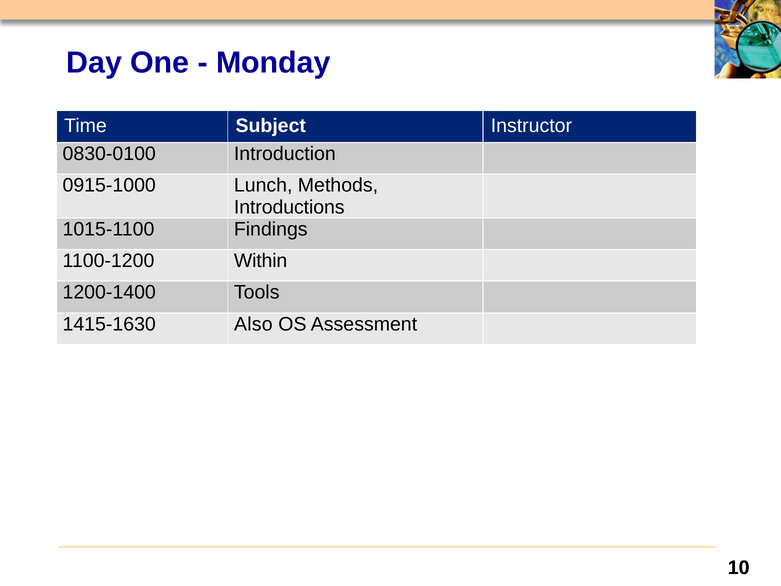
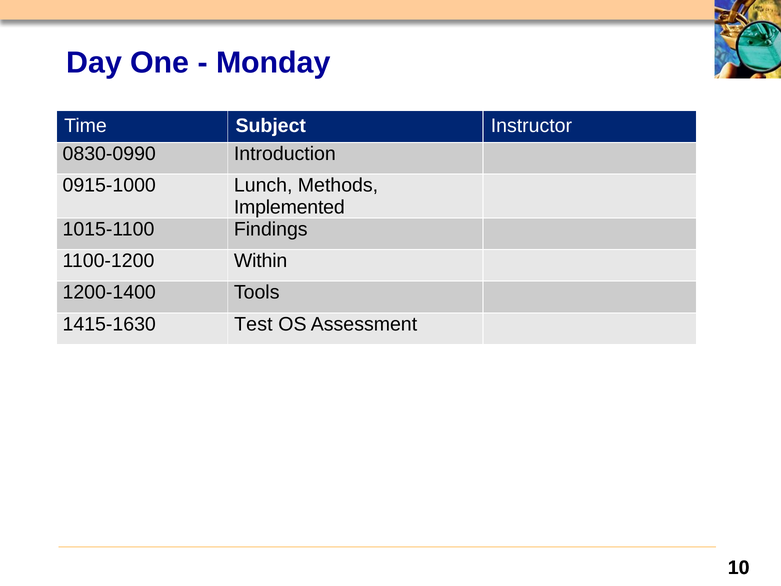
0830-0100: 0830-0100 -> 0830-0990
Introductions: Introductions -> Implemented
Also: Also -> Test
